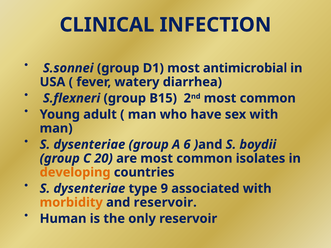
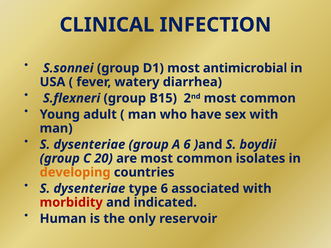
type 9: 9 -> 6
morbidity colour: orange -> red
and reservoir: reservoir -> indicated
